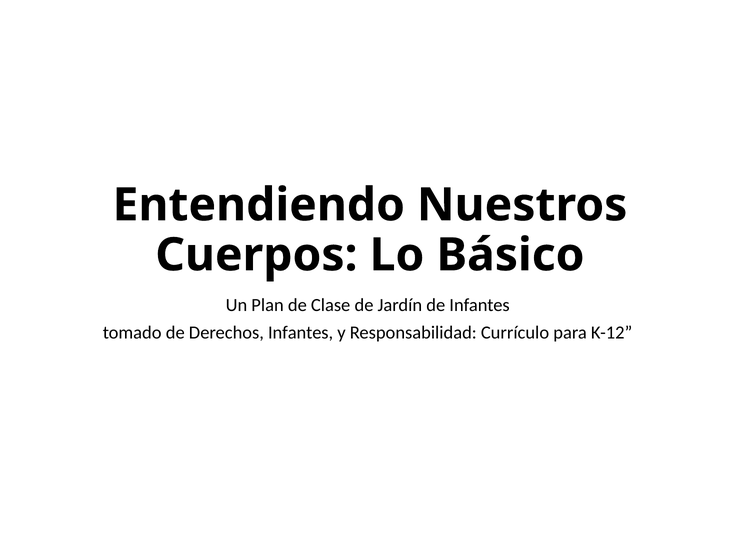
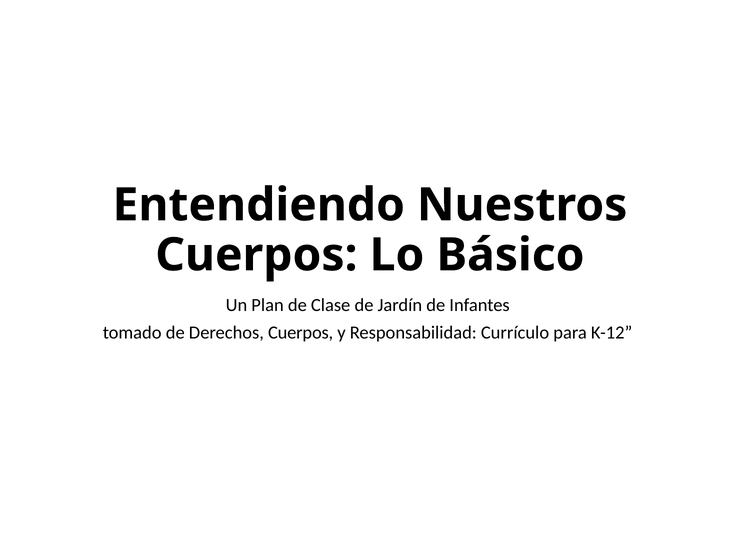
Derechos Infantes: Infantes -> Cuerpos
